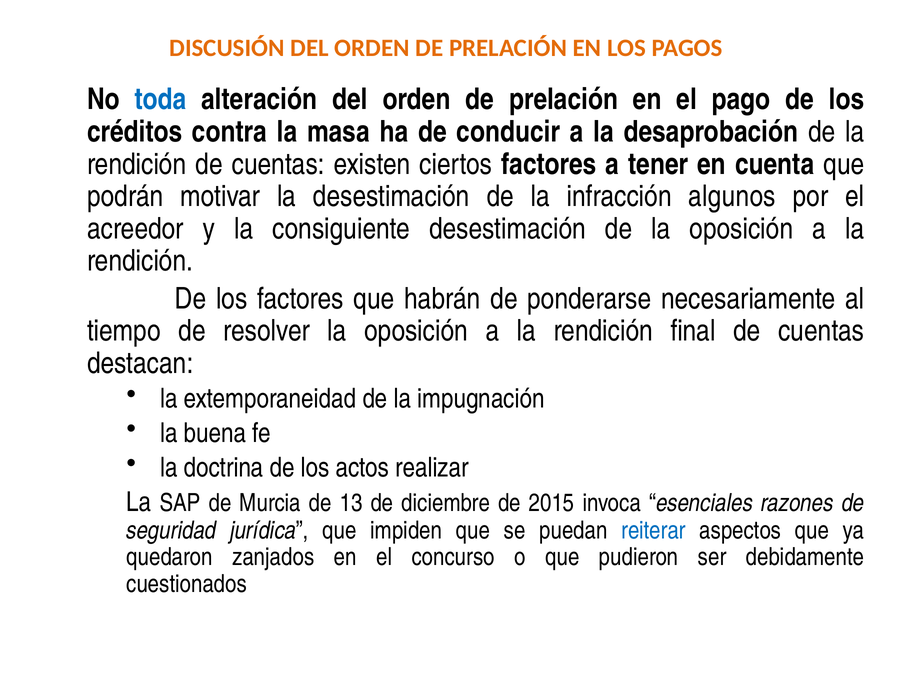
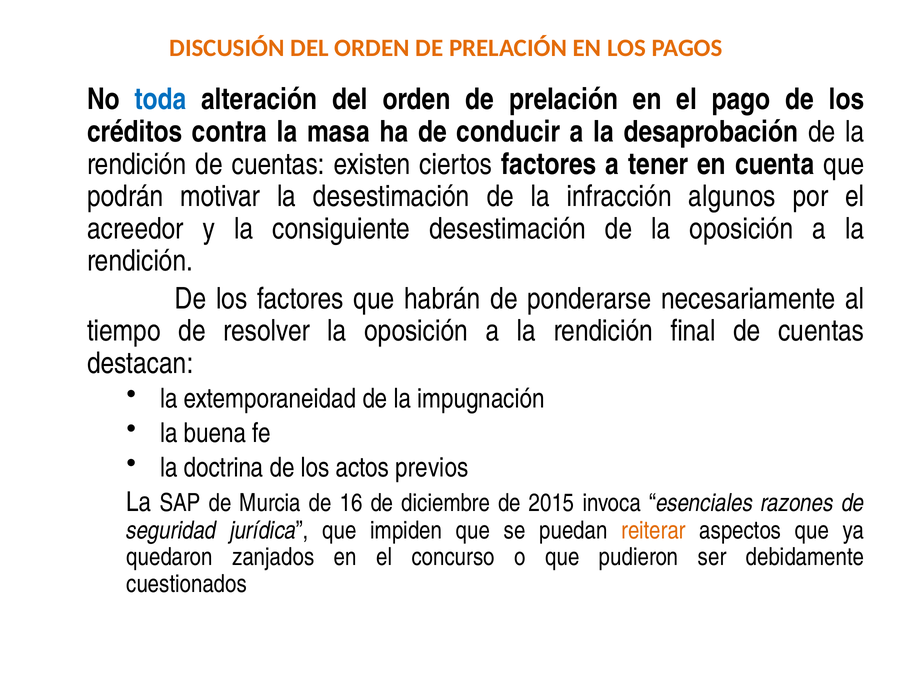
realizar: realizar -> previos
13: 13 -> 16
reiterar colour: blue -> orange
